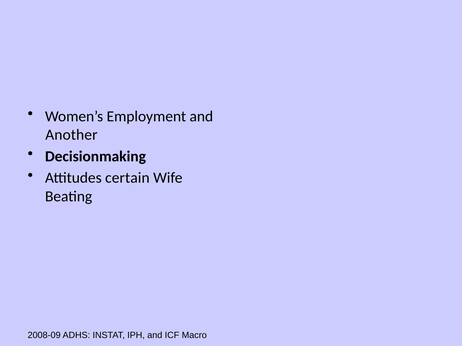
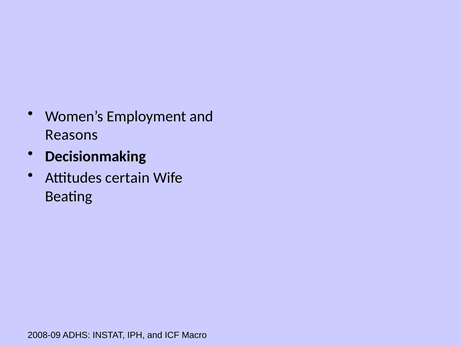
Another: Another -> Reasons
